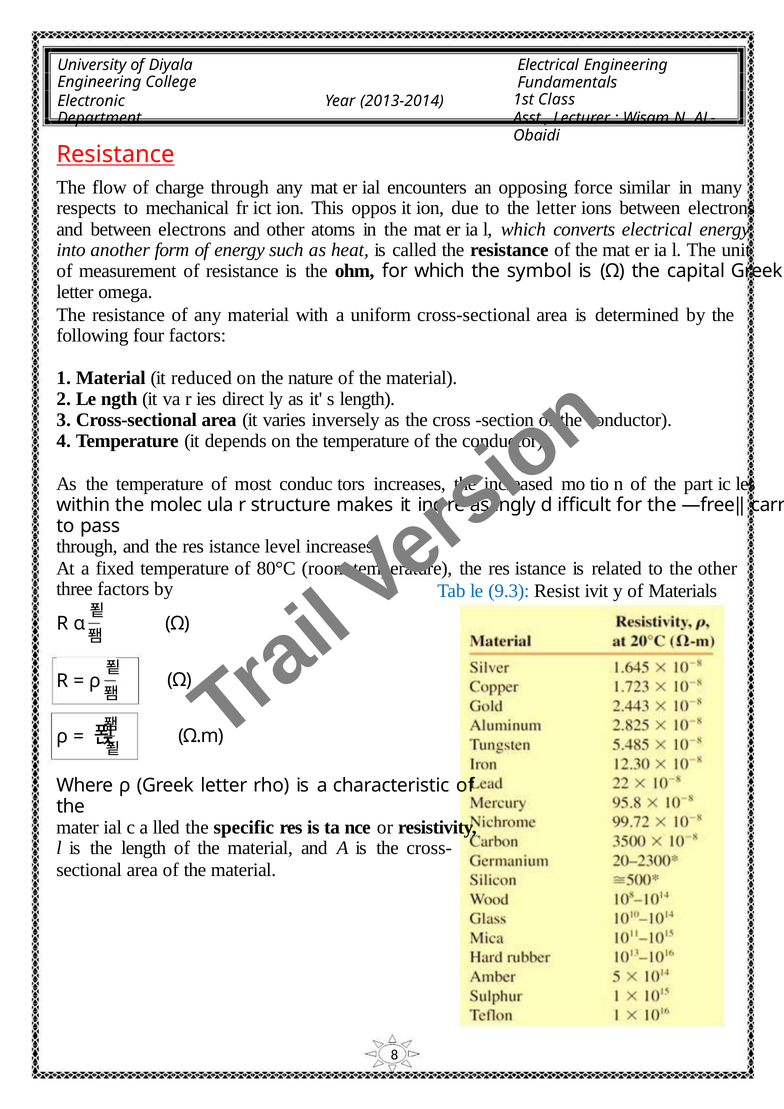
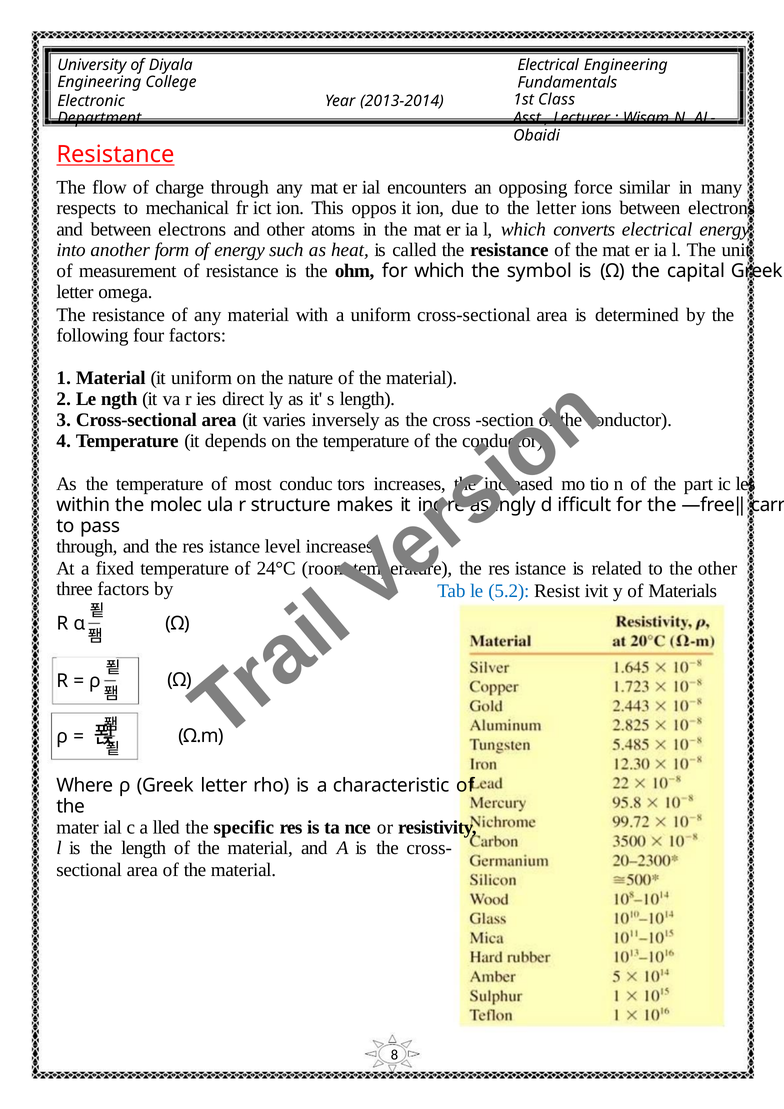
it reduced: reduced -> uniform
80°C: 80°C -> 24°C
9.3: 9.3 -> 5.2
